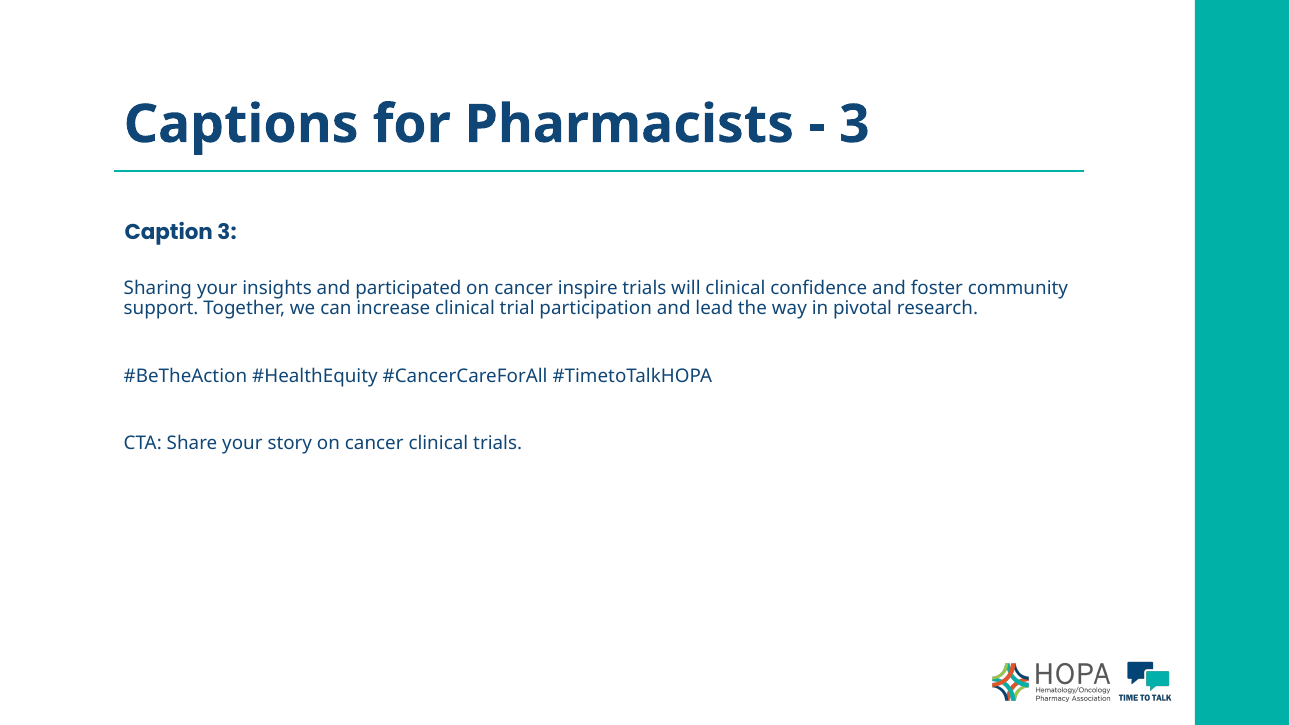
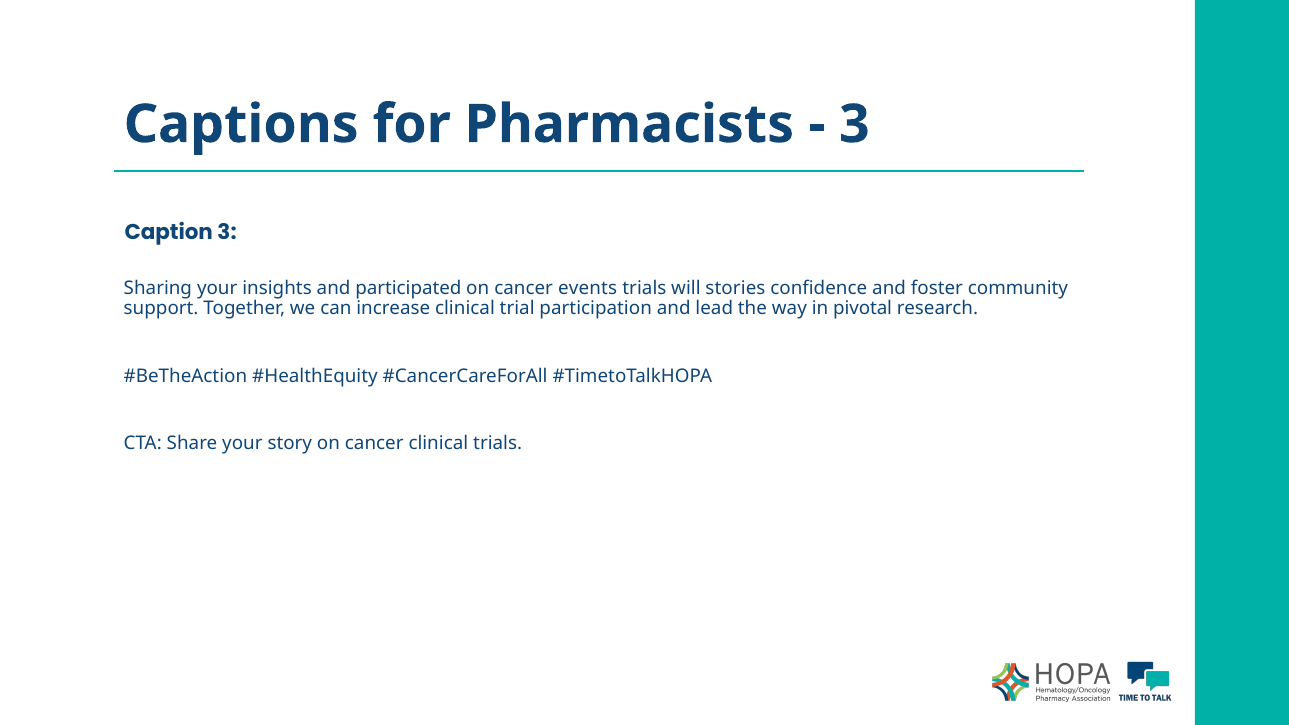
inspire: inspire -> events
will clinical: clinical -> stories
